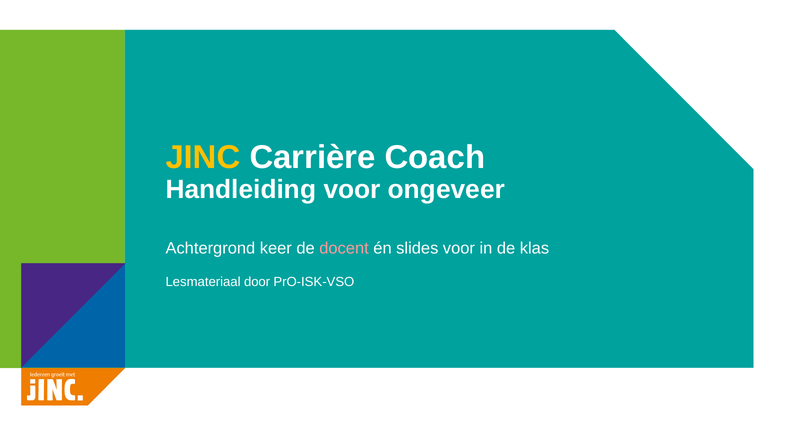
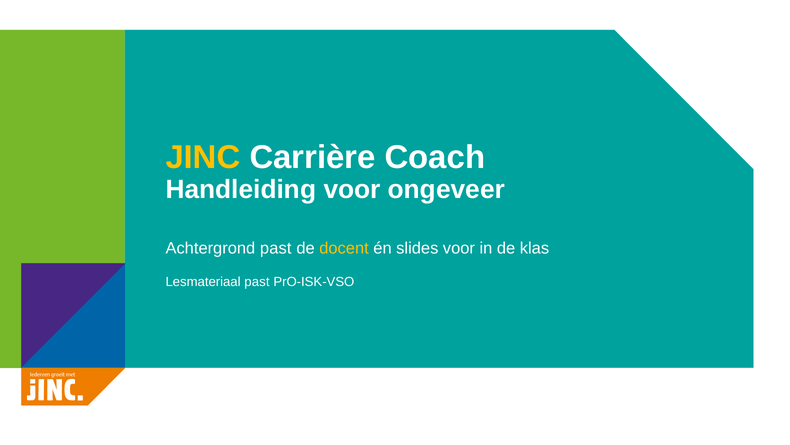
Achtergrond keer: keer -> past
docent colour: pink -> yellow
Lesmateriaal door: door -> past
